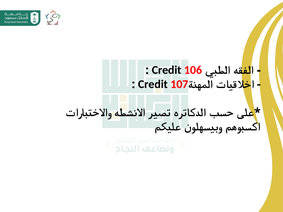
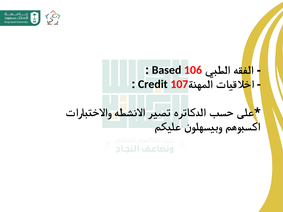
Credit at (167, 70): Credit -> Based
